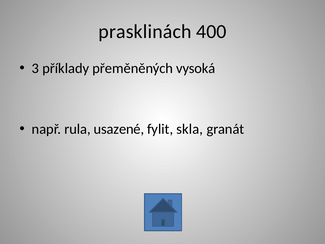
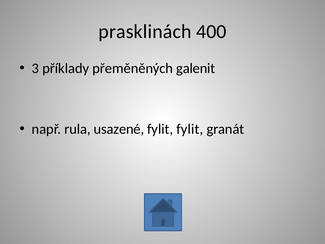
vysoká: vysoká -> galenit
fylit skla: skla -> fylit
